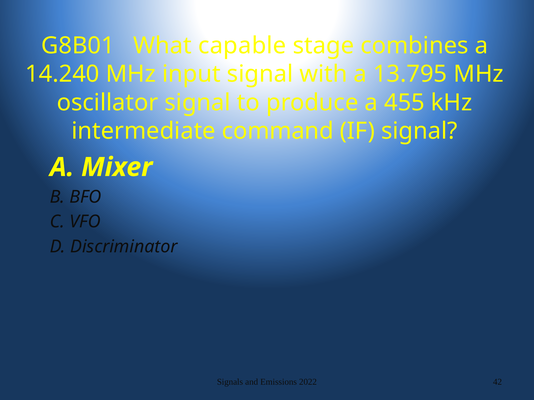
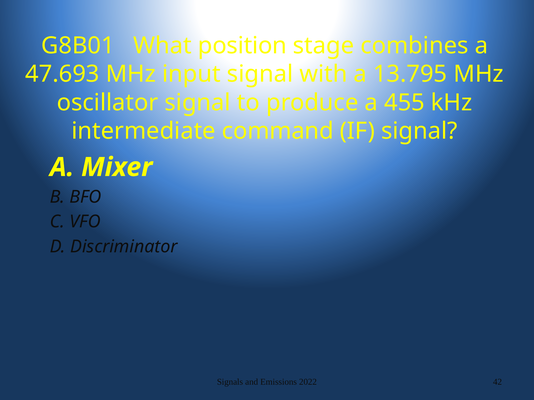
capable: capable -> position
14.240: 14.240 -> 47.693
